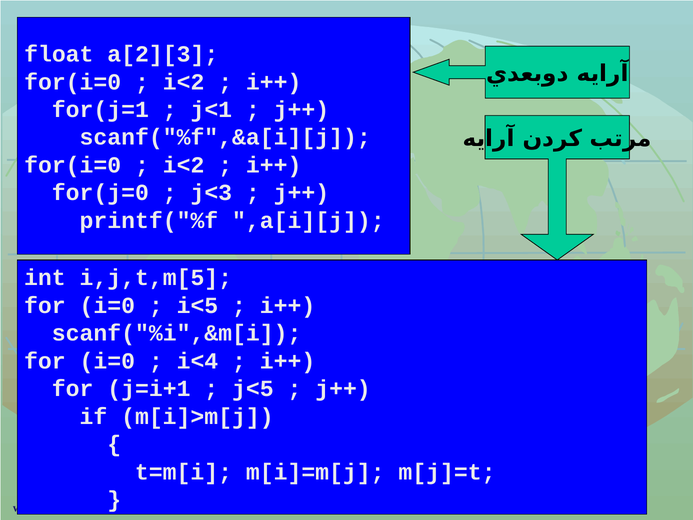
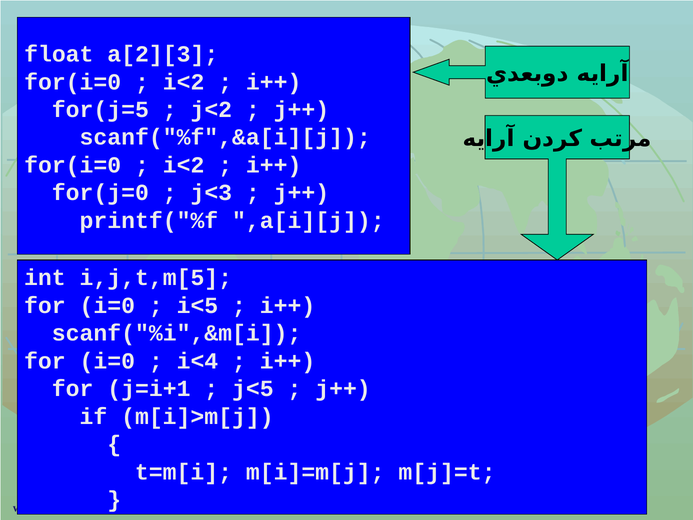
for(j=1: for(j=1 -> for(j=5
j<1: j<1 -> j<2
